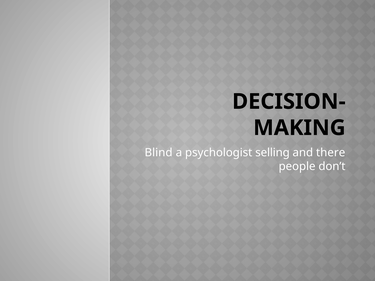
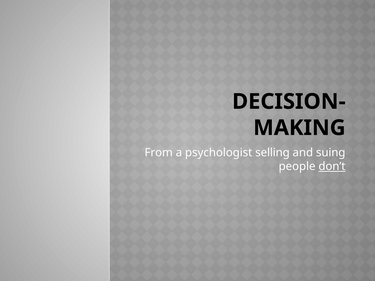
Blind: Blind -> From
there: there -> suing
don’t underline: none -> present
